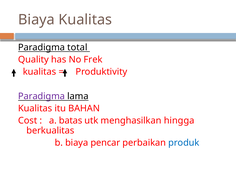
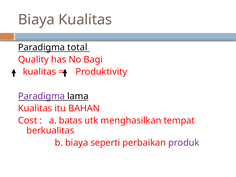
Frek: Frek -> Bagi
hingga: hingga -> tempat
pencar: pencar -> seperti
produk colour: blue -> purple
